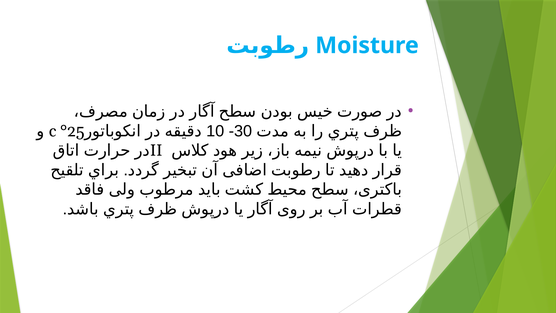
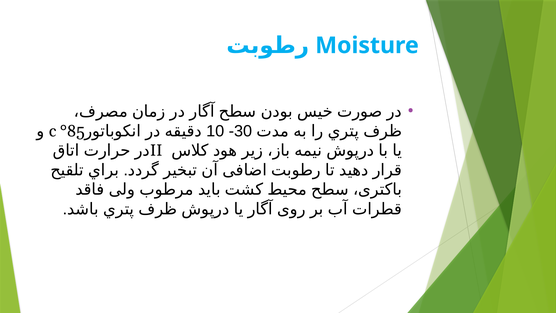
°25: °25 -> °85
